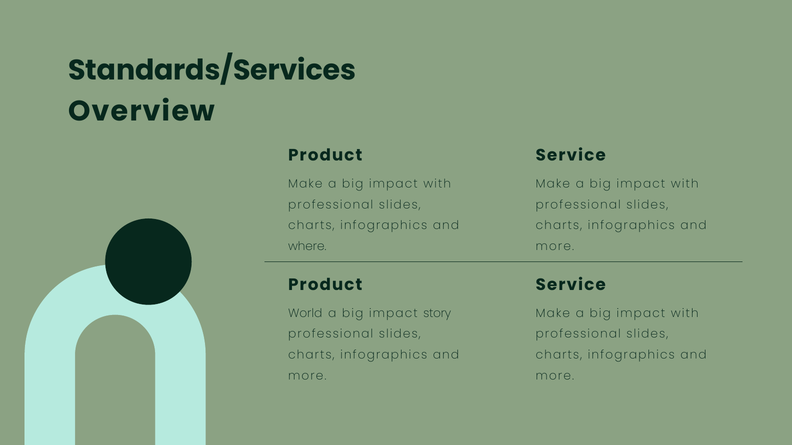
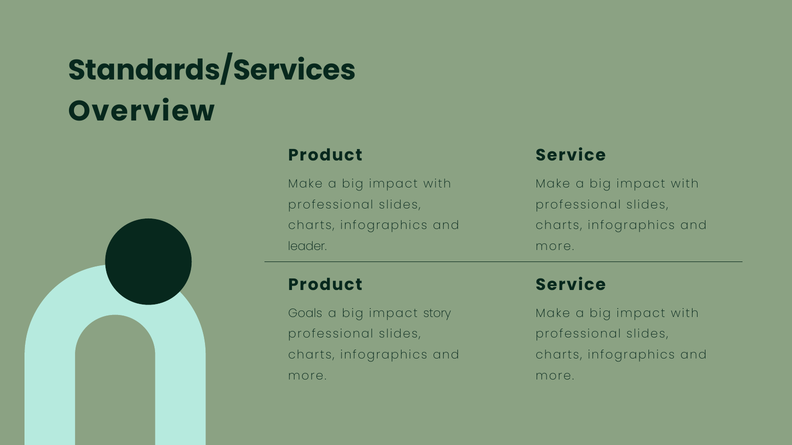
where: where -> leader
World: World -> Goals
